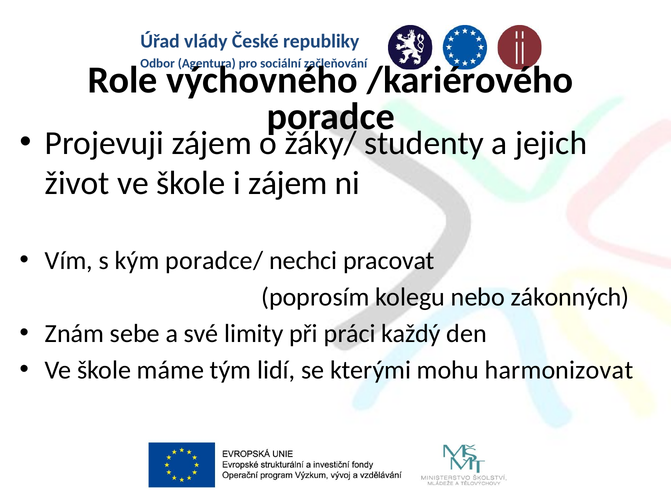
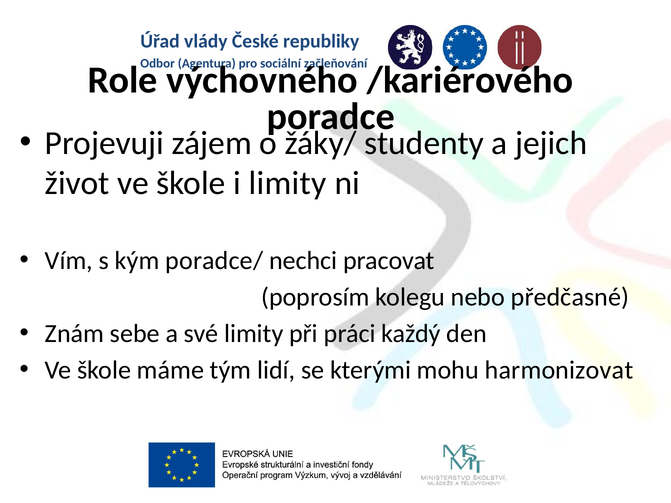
i zájem: zájem -> limity
zákonných: zákonných -> předčasné
